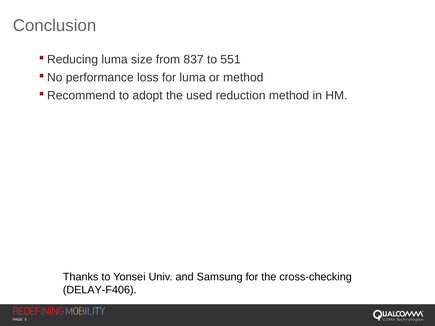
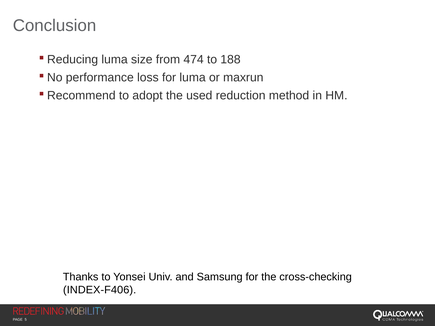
837: 837 -> 474
551: 551 -> 188
or method: method -> maxrun
DELAY-F406: DELAY-F406 -> INDEX-F406
